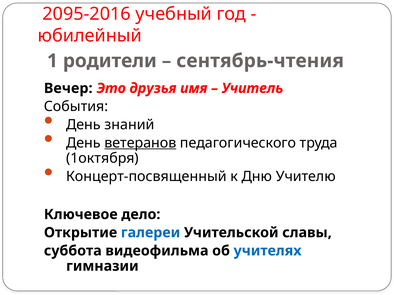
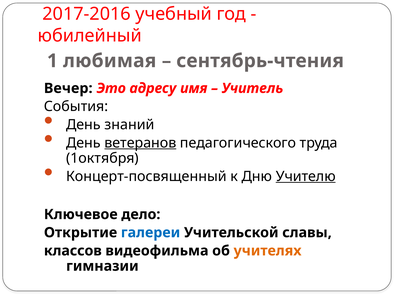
2095-2016: 2095-2016 -> 2017-2016
родители: родители -> любимая
друзья: друзья -> адресу
Учителю underline: none -> present
суббота: суббота -> классов
учителях colour: blue -> orange
